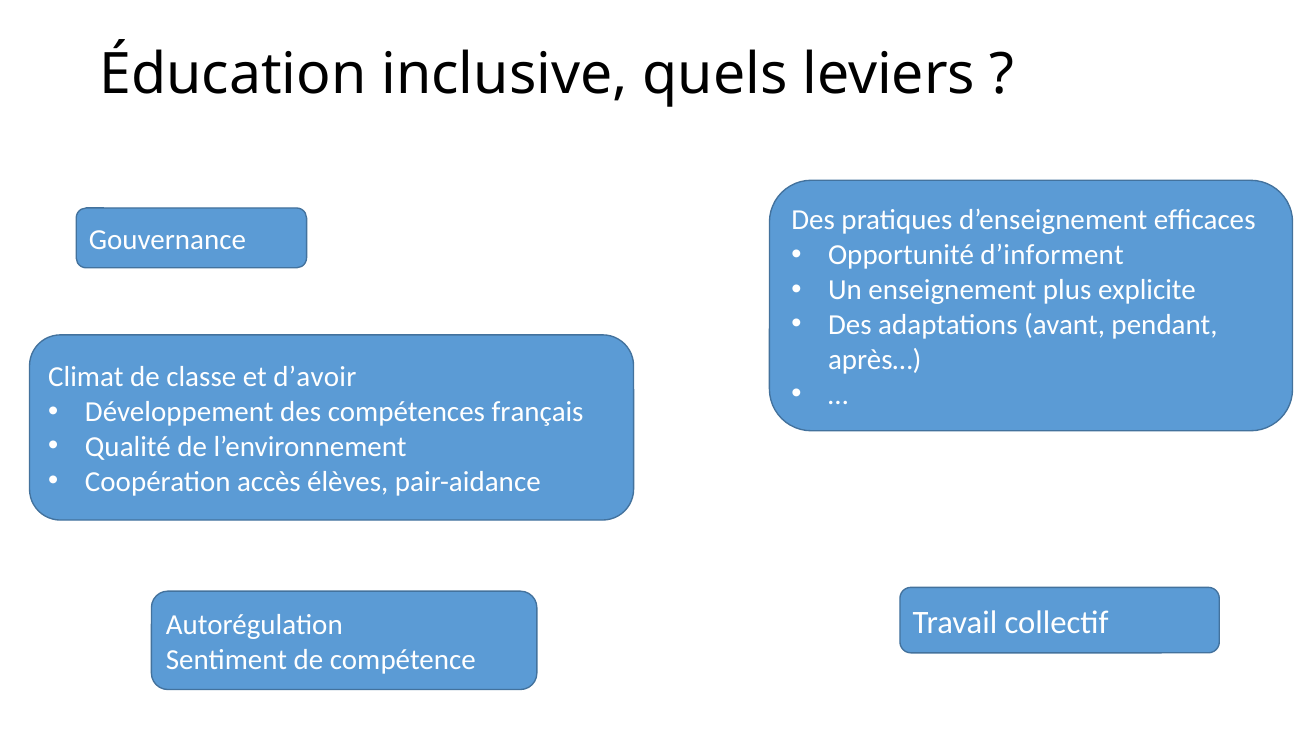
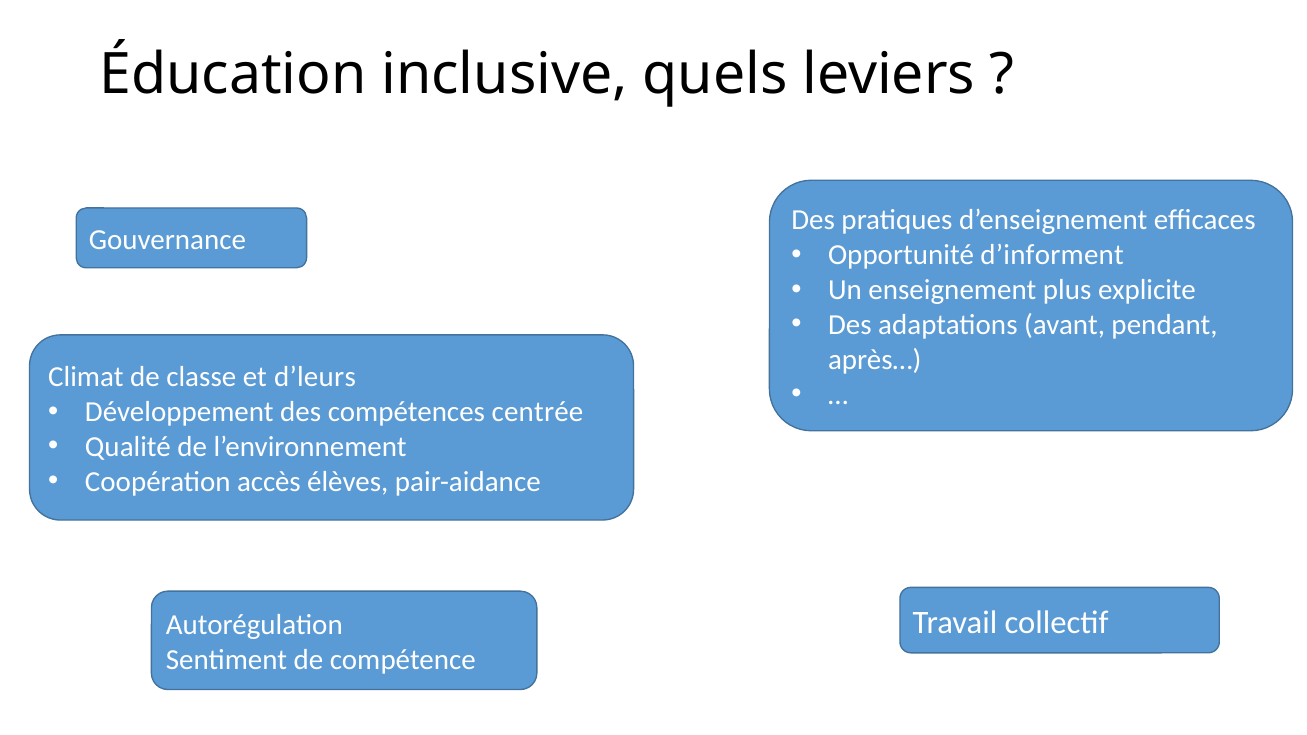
d’avoir: d’avoir -> d’leurs
français: français -> centrée
